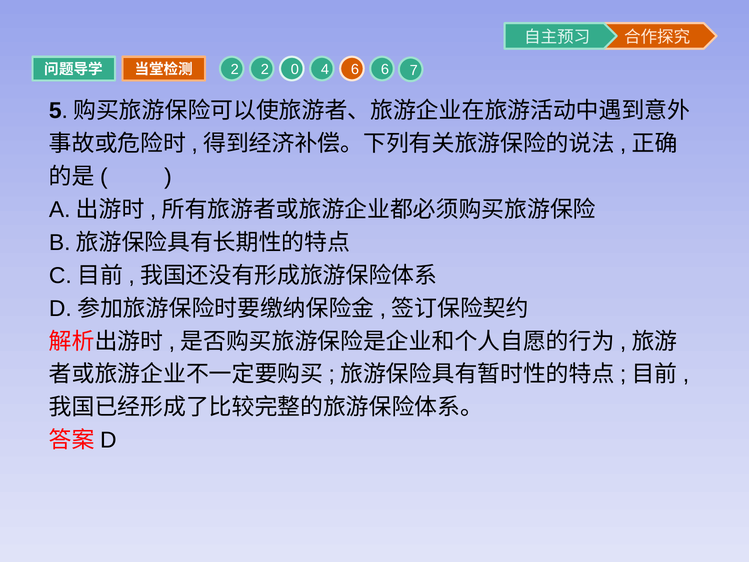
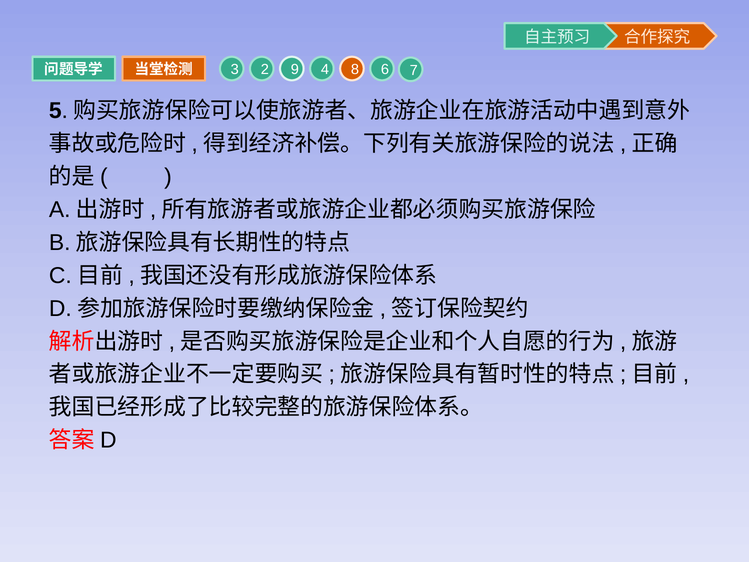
2 at (235, 70): 2 -> 3
0: 0 -> 9
4 6: 6 -> 8
